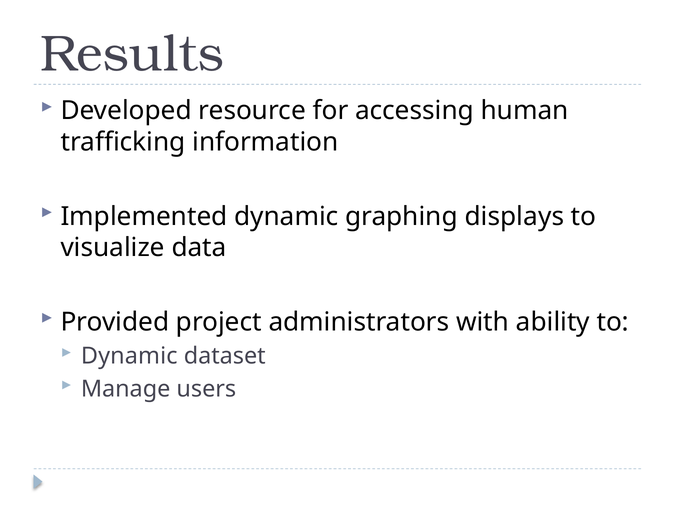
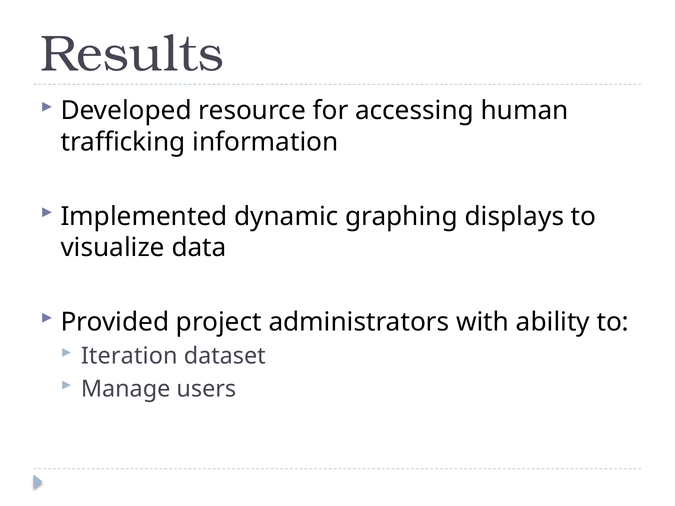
Dynamic at (129, 356): Dynamic -> Iteration
